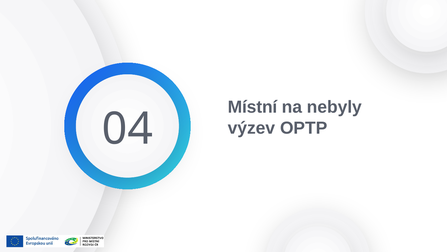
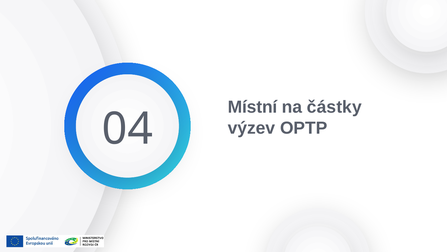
nebyly: nebyly -> částky
